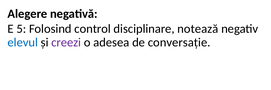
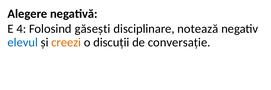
5: 5 -> 4
control: control -> găsești
creezi colour: purple -> orange
adesea: adesea -> discuții
